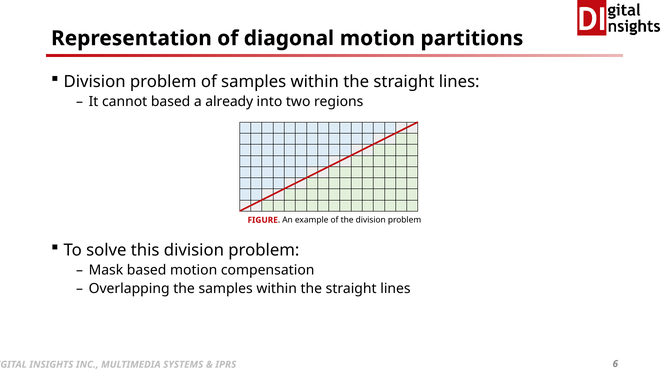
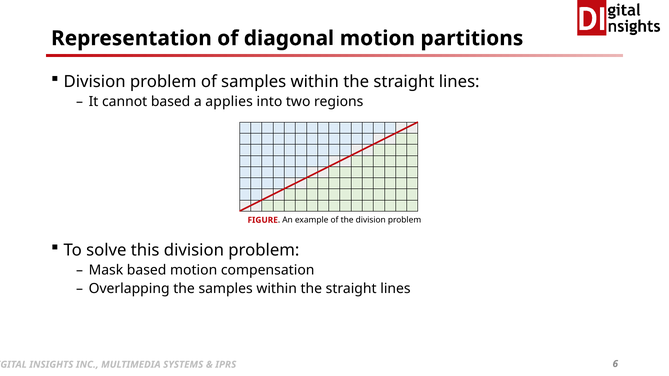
already: already -> applies
